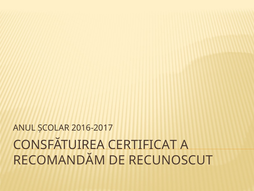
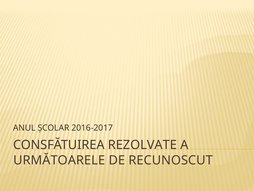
CERTIFICAT: CERTIFICAT -> REZOLVATE
RECOMANDĂM: RECOMANDĂM -> URMĂTOARELE
